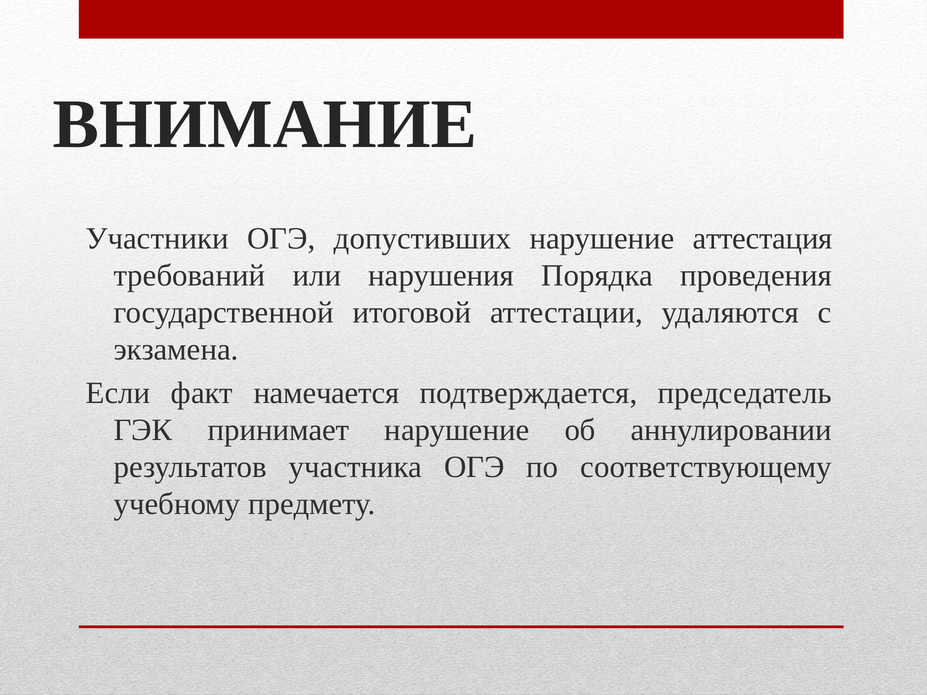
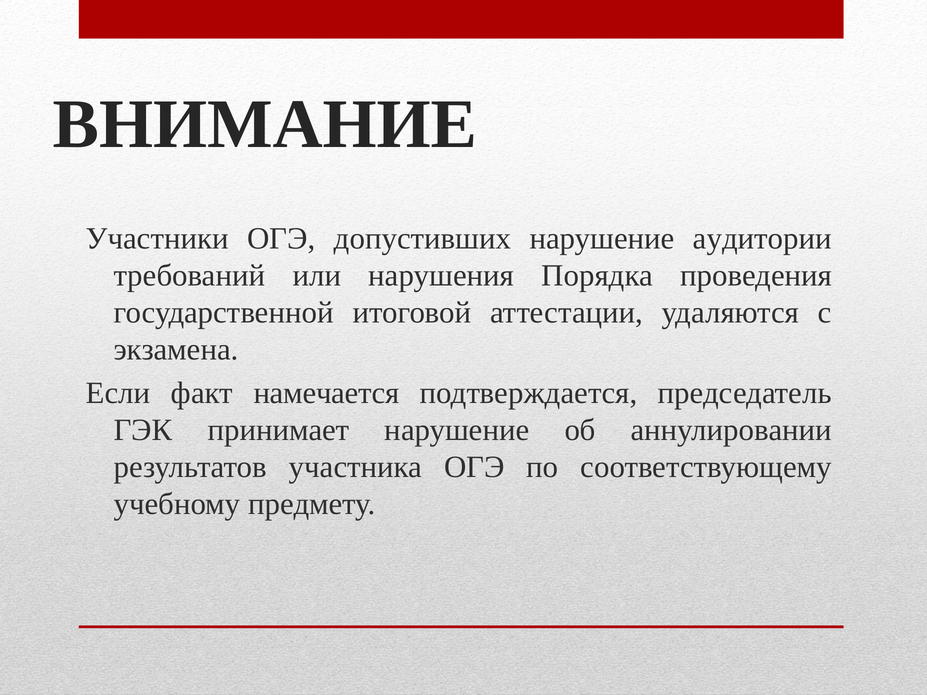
аттестация: аттестация -> аудитории
